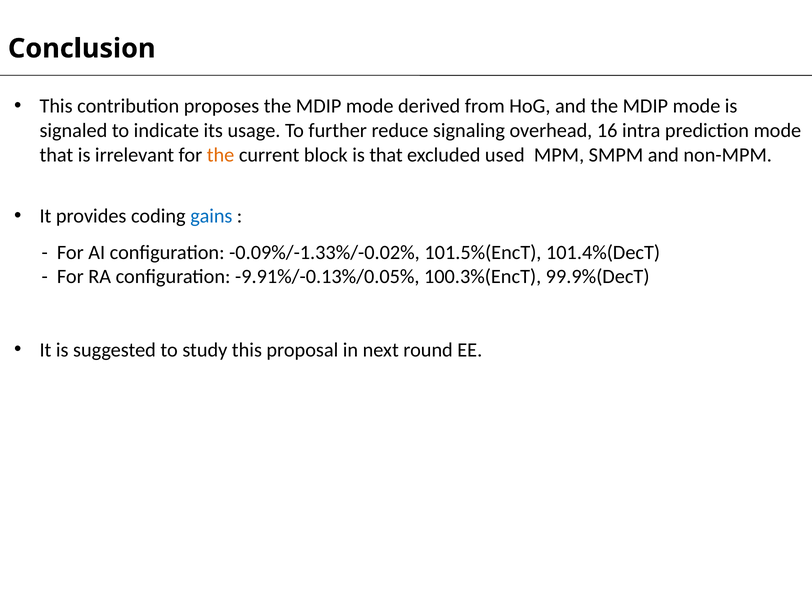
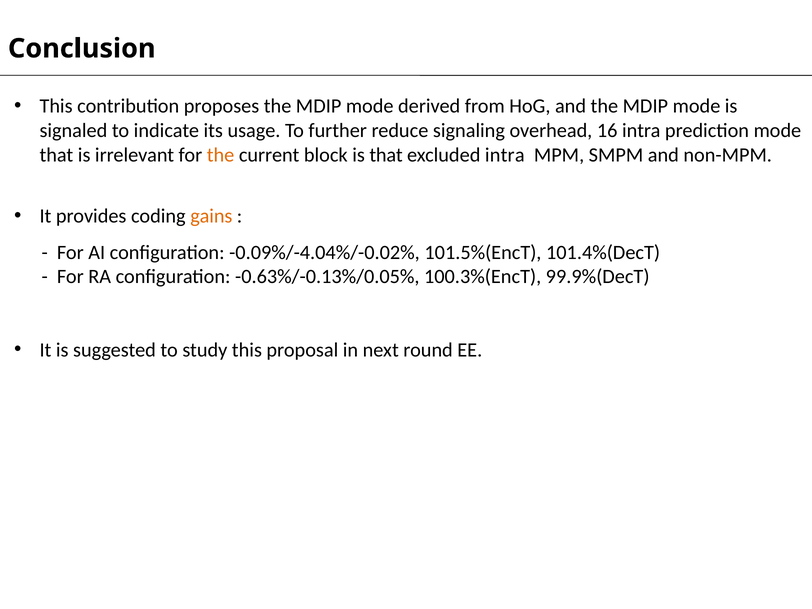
excluded used: used -> intra
gains colour: blue -> orange
-0.09%/-1.33%/-0.02%: -0.09%/-1.33%/-0.02% -> -0.09%/-4.04%/-0.02%
-9.91%/-0.13%/0.05%: -9.91%/-0.13%/0.05% -> -0.63%/-0.13%/0.05%
